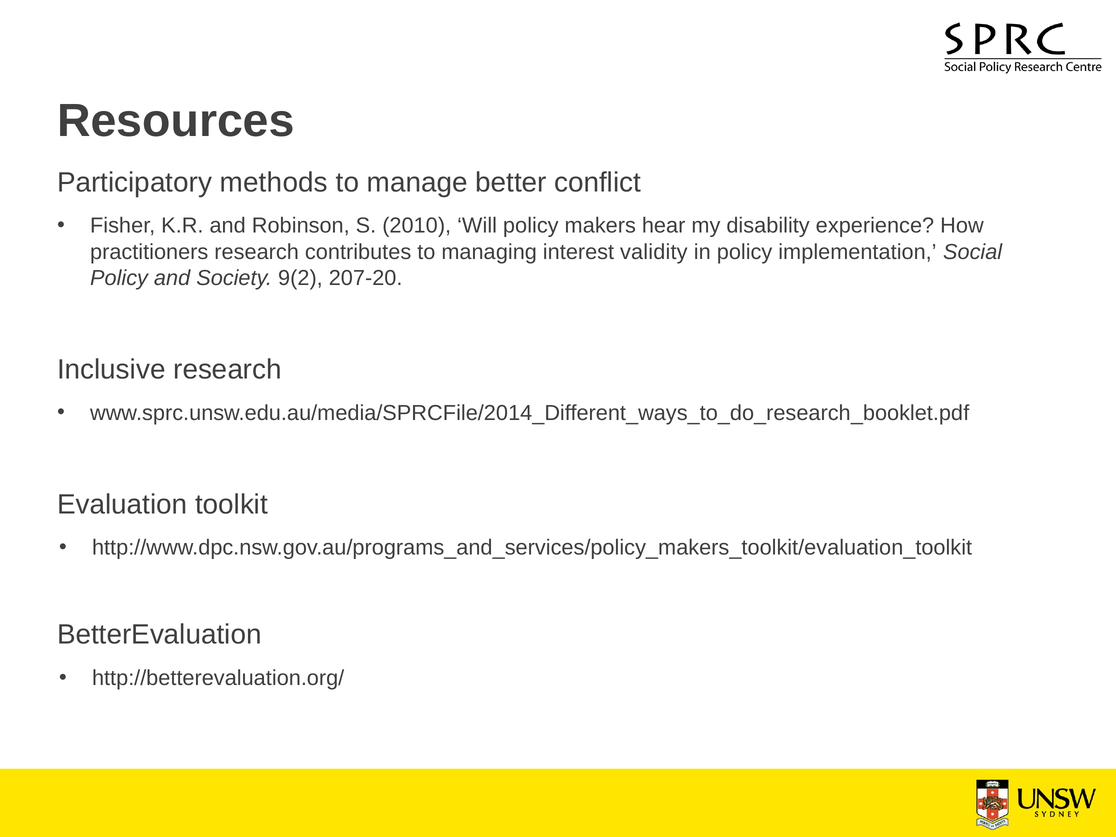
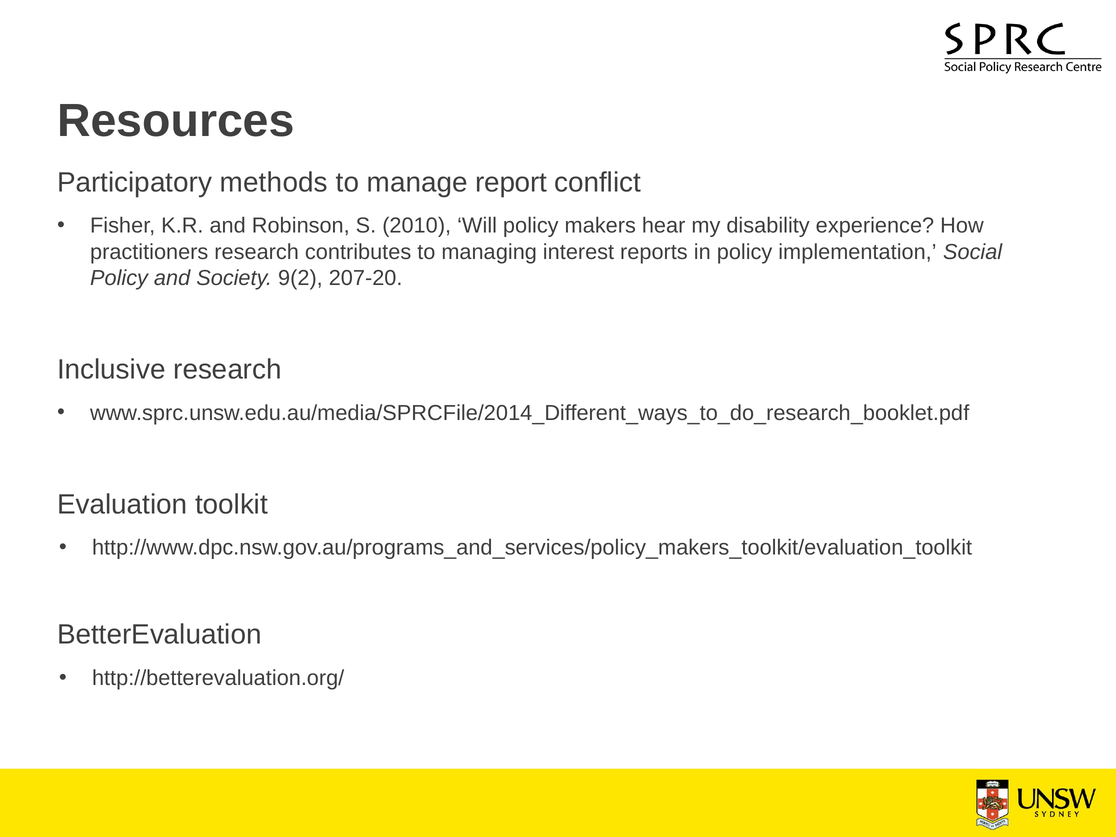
better: better -> report
validity: validity -> reports
